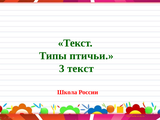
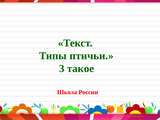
3 текст: текст -> такое
